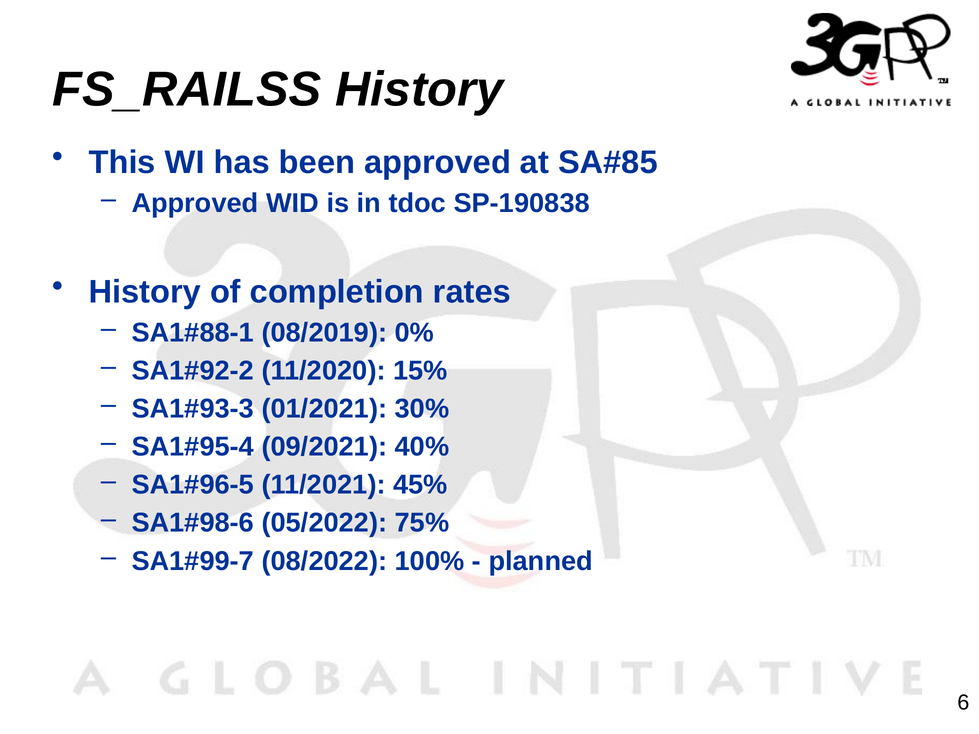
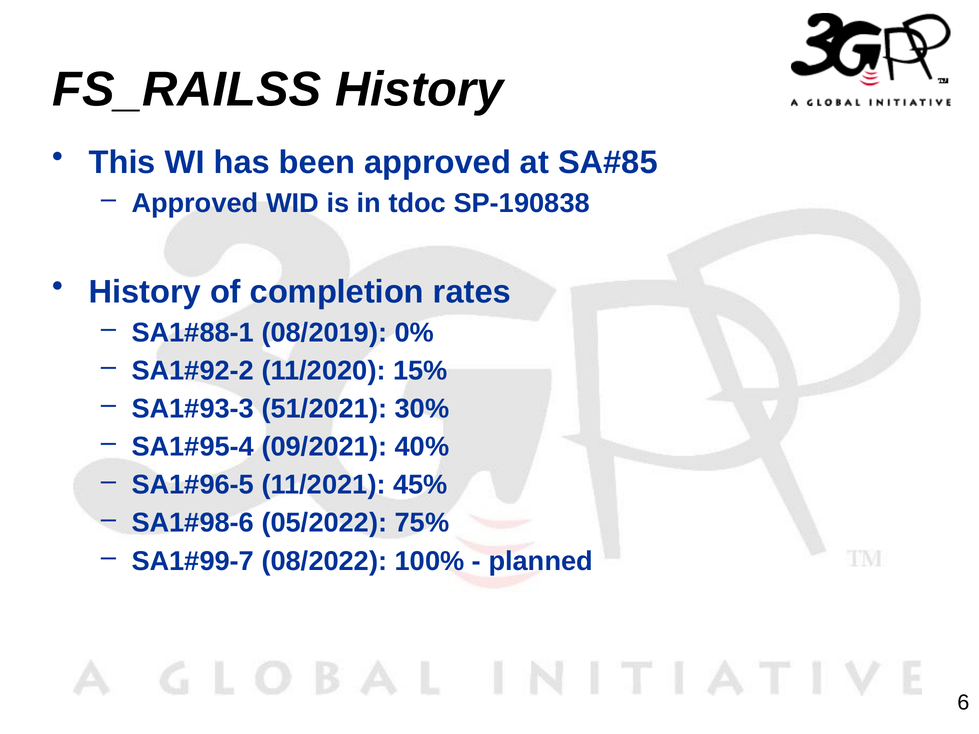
01/2021: 01/2021 -> 51/2021
